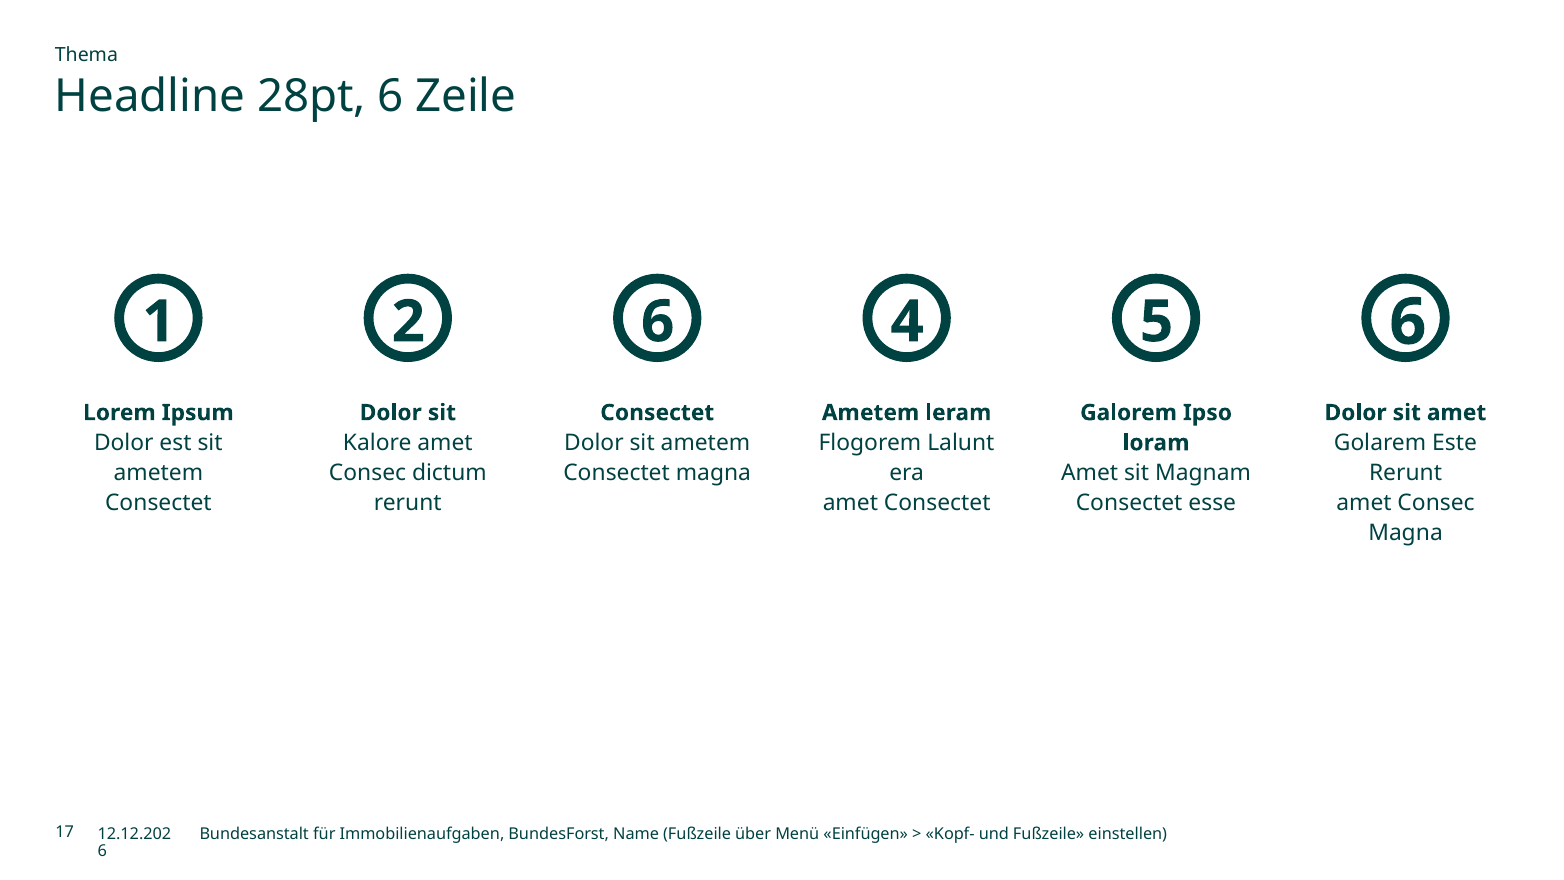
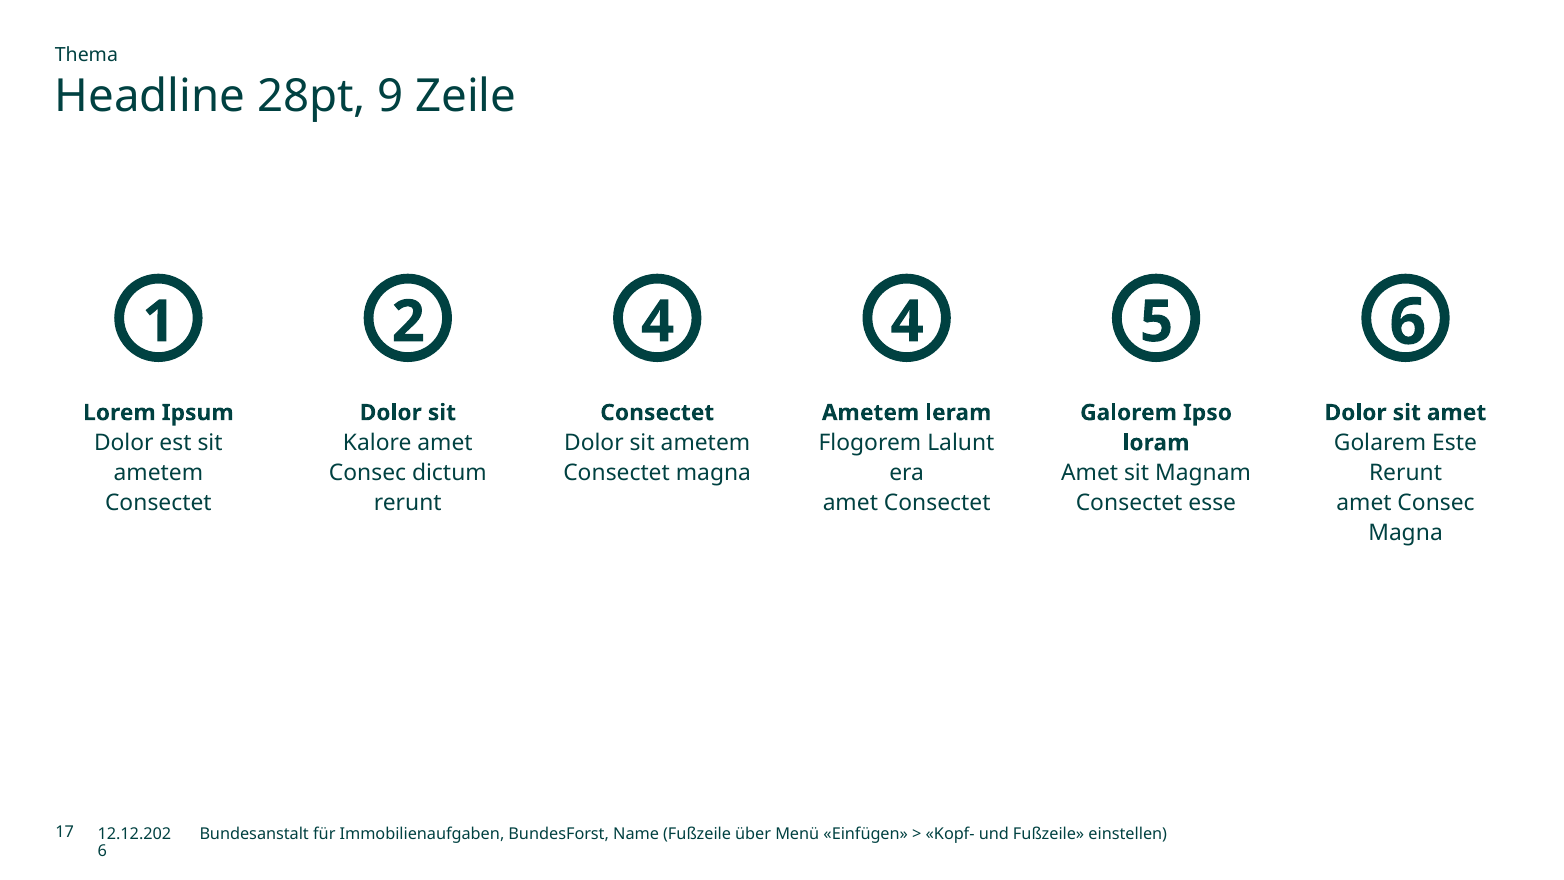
28pt 6: 6 -> 9
2 6: 6 -> 4
